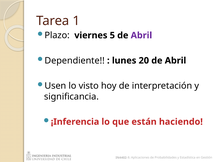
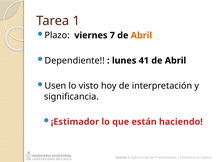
5: 5 -> 7
Abril at (141, 36) colour: purple -> orange
20: 20 -> 41
¡Inferencia: ¡Inferencia -> ¡Estimador
